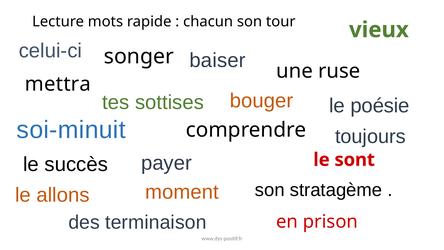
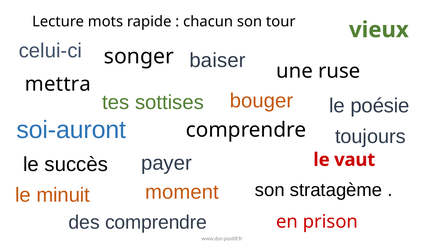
soi-minuit: soi-minuit -> soi-auront
sont: sont -> vaut
allons: allons -> minuit
des terminaison: terminaison -> comprendre
